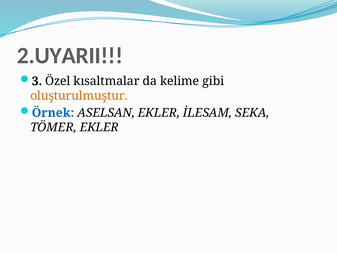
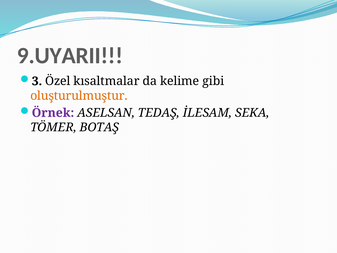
2.UYARII: 2.UYARII -> 9.UYARII
Örnek colour: blue -> purple
ASELSAN EKLER: EKLER -> TEDAŞ
TÖMER EKLER: EKLER -> BOTAŞ
